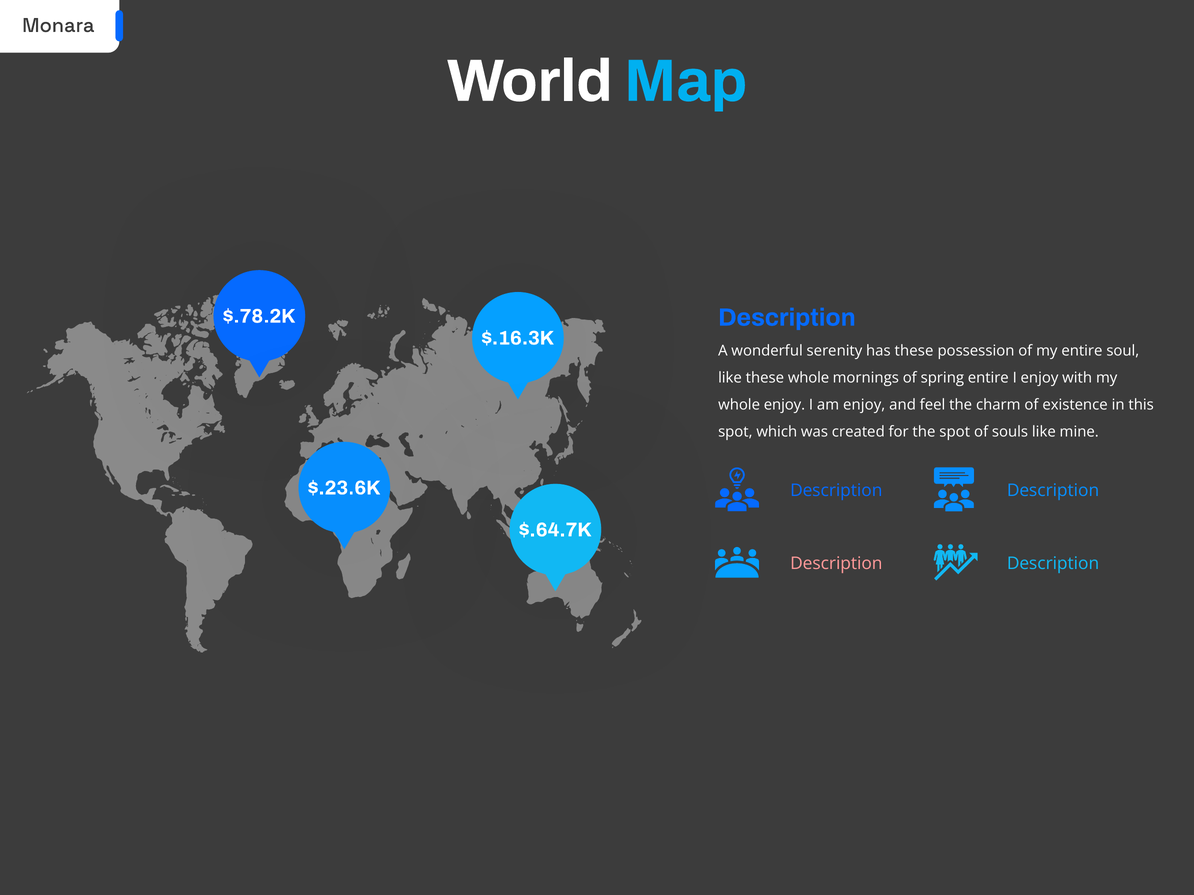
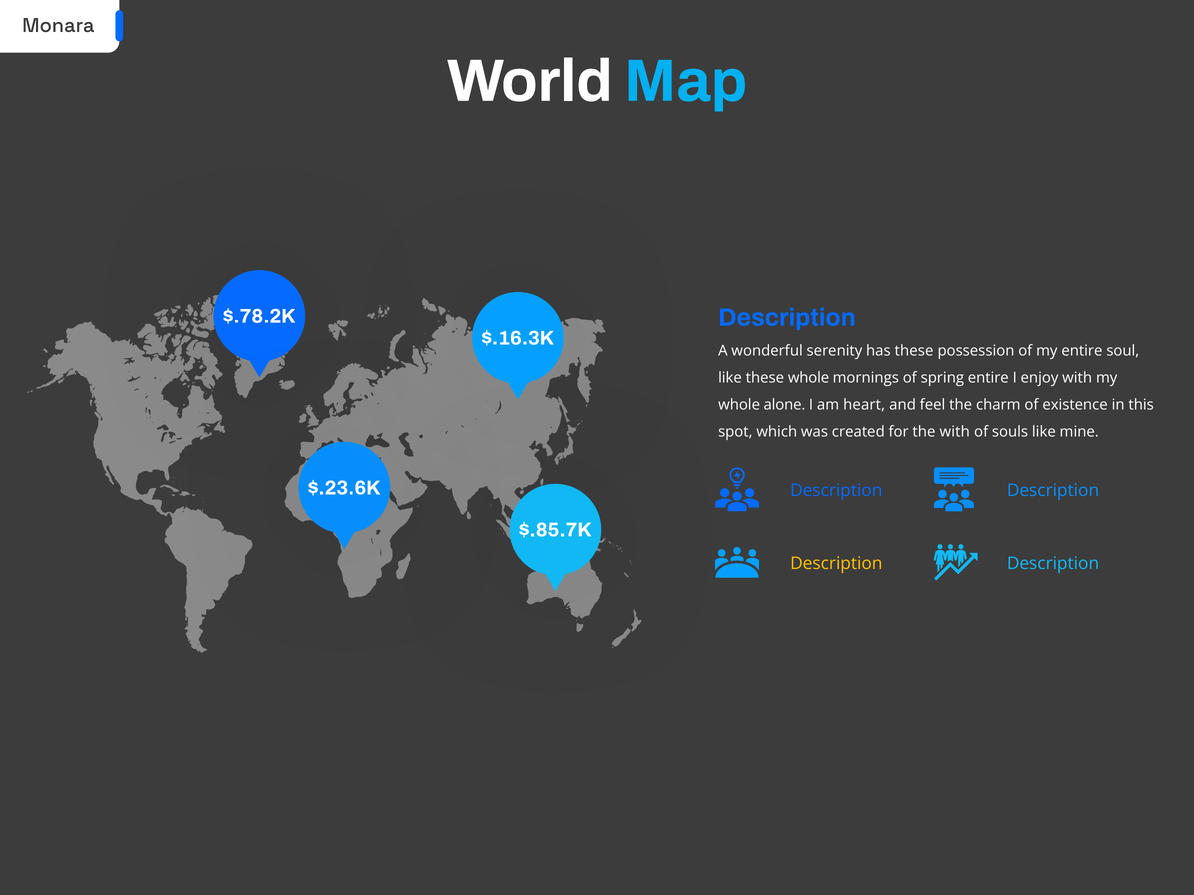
whole enjoy: enjoy -> alone
am enjoy: enjoy -> heart
the spot: spot -> with
$.64.7K: $.64.7K -> $.85.7K
Description at (836, 564) colour: pink -> yellow
